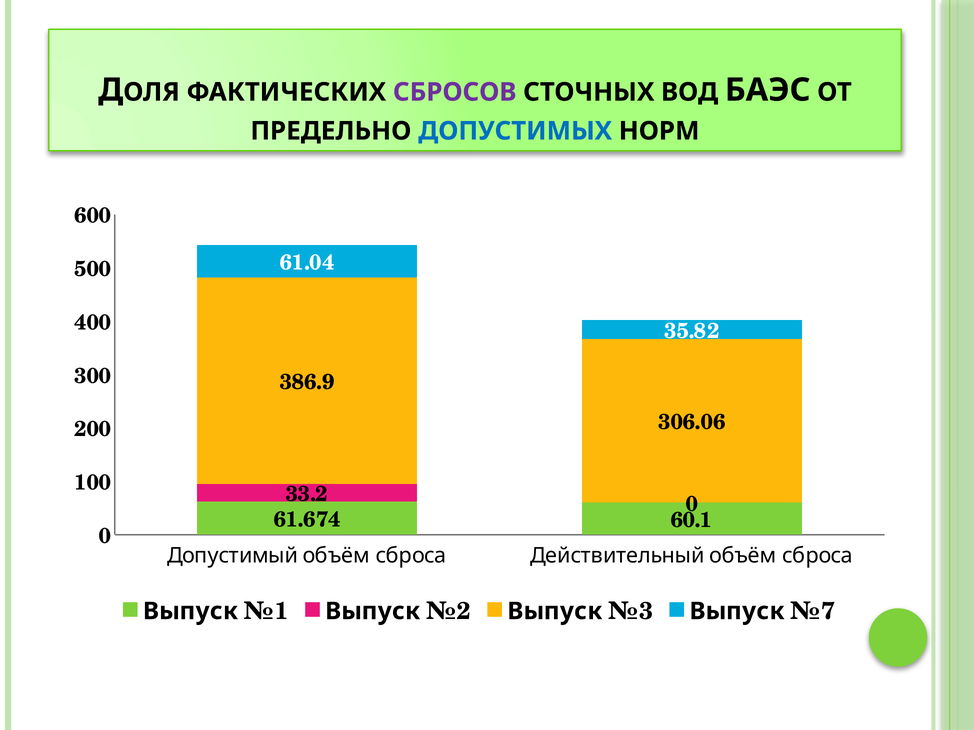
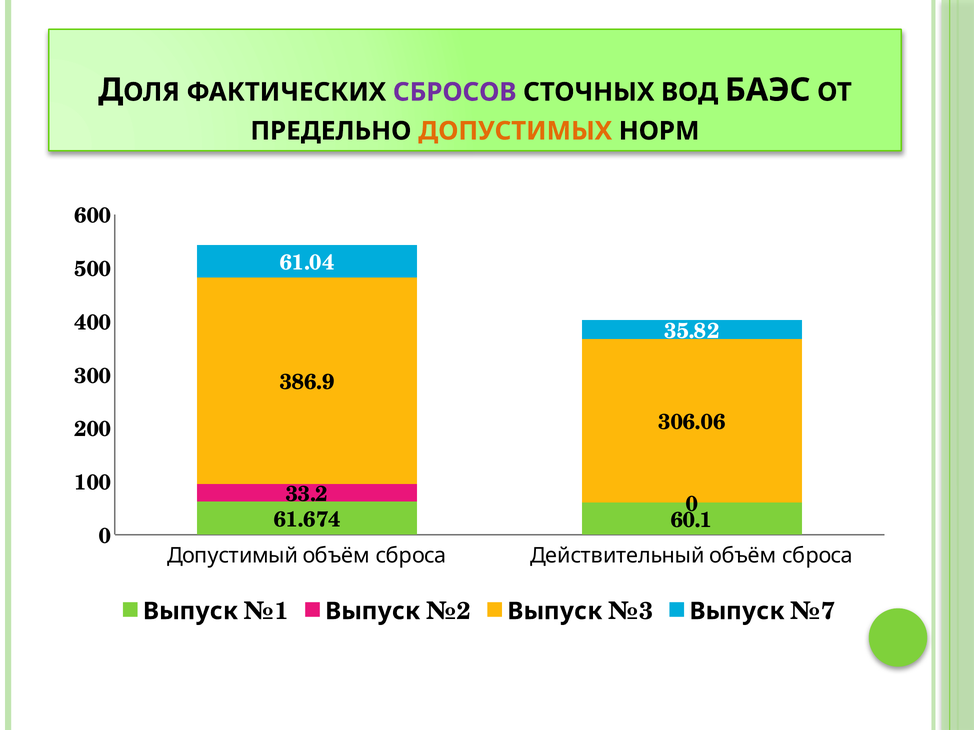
ДОПУСТИМЫХ colour: blue -> orange
